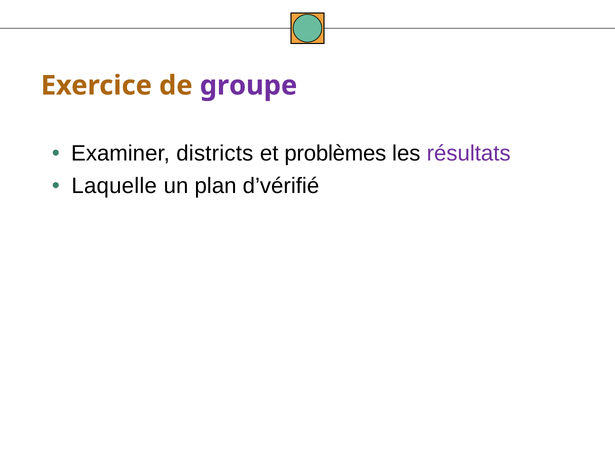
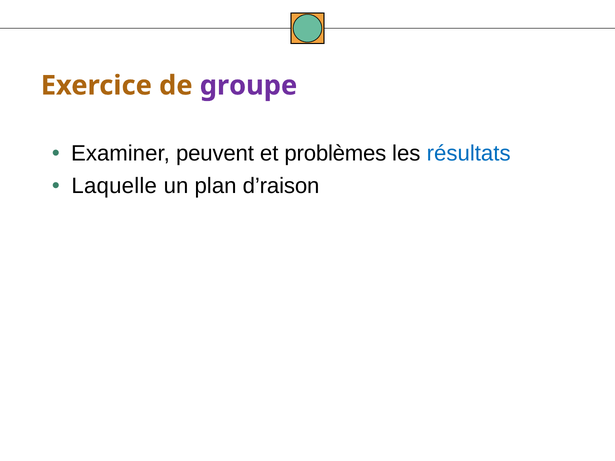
districts: districts -> peuvent
résultats colour: purple -> blue
d’vérifié: d’vérifié -> d’raison
